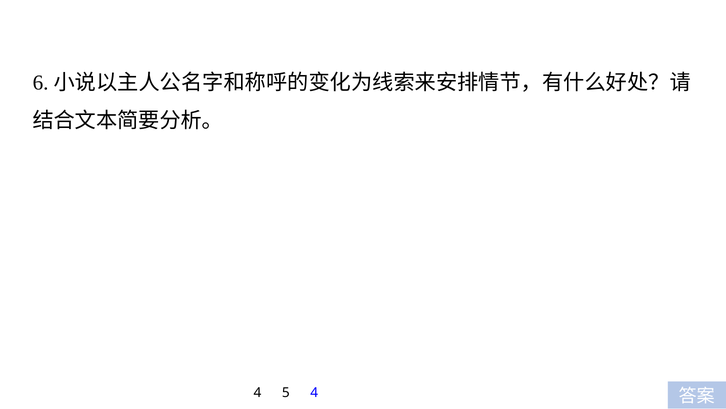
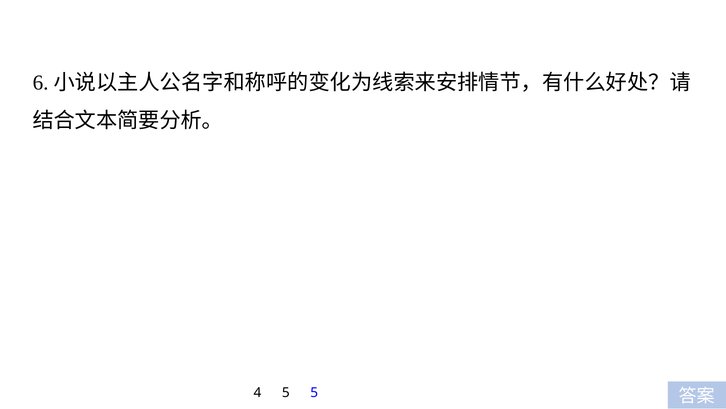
5 4: 4 -> 5
